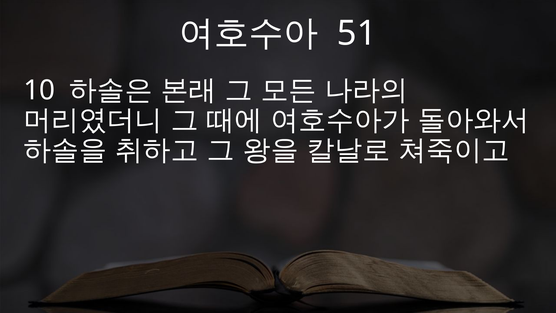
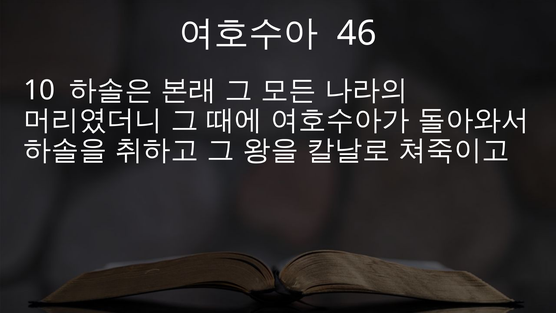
51: 51 -> 46
